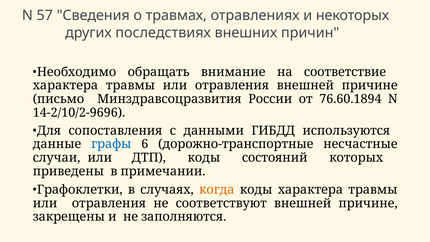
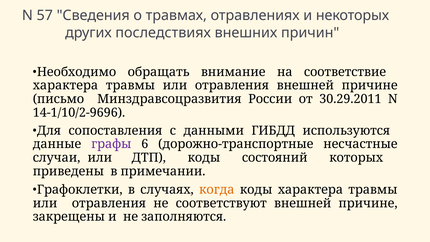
76.60.1894: 76.60.1894 -> 30.29.2011
14-2/10/2-9696: 14-2/10/2-9696 -> 14-1/10/2-9696
графы colour: blue -> purple
